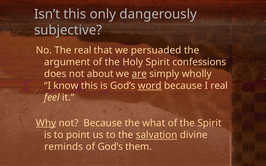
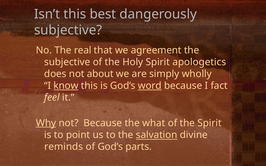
only: only -> best
persuaded: persuaded -> agreement
argument at (67, 62): argument -> subjective
confessions: confessions -> apologetics
are underline: present -> none
know underline: none -> present
I real: real -> fact
them: them -> parts
